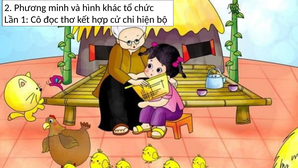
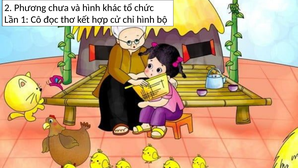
minh: minh -> chưa
chỉ hiện: hiện -> hình
